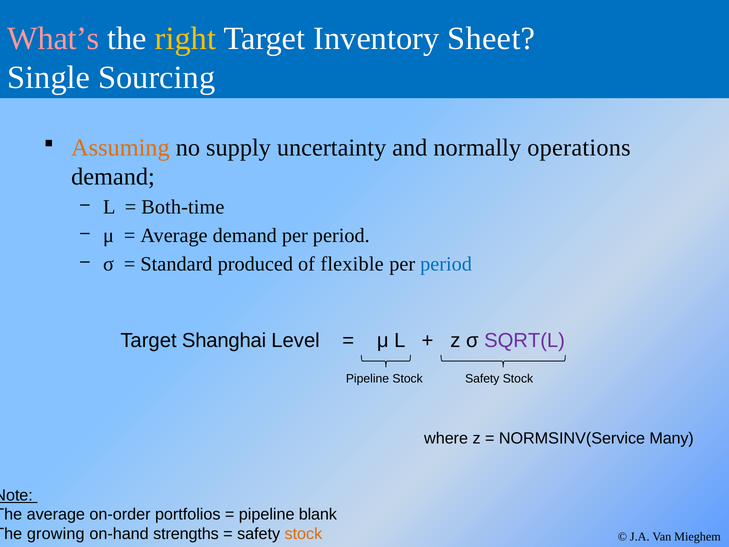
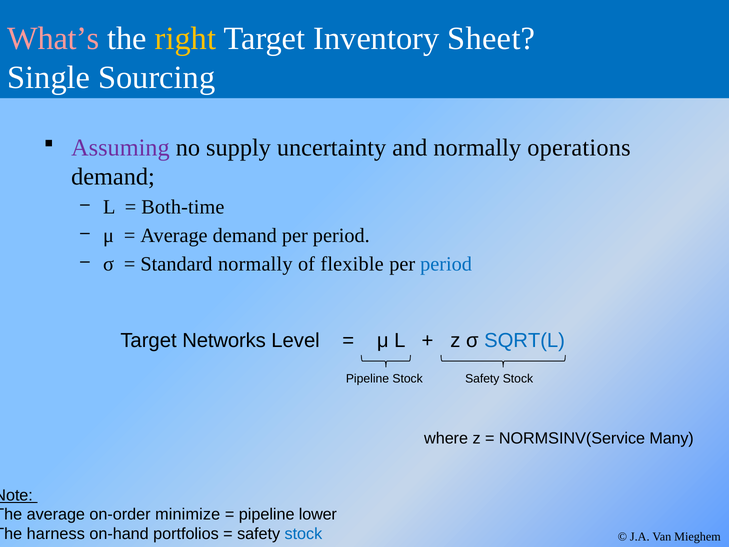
Assuming colour: orange -> purple
Standard produced: produced -> normally
Shanghai: Shanghai -> Networks
SQRT(L colour: purple -> blue
portfolios: portfolios -> minimize
blank: blank -> lower
growing: growing -> harness
strengths: strengths -> portfolios
stock at (303, 534) colour: orange -> blue
